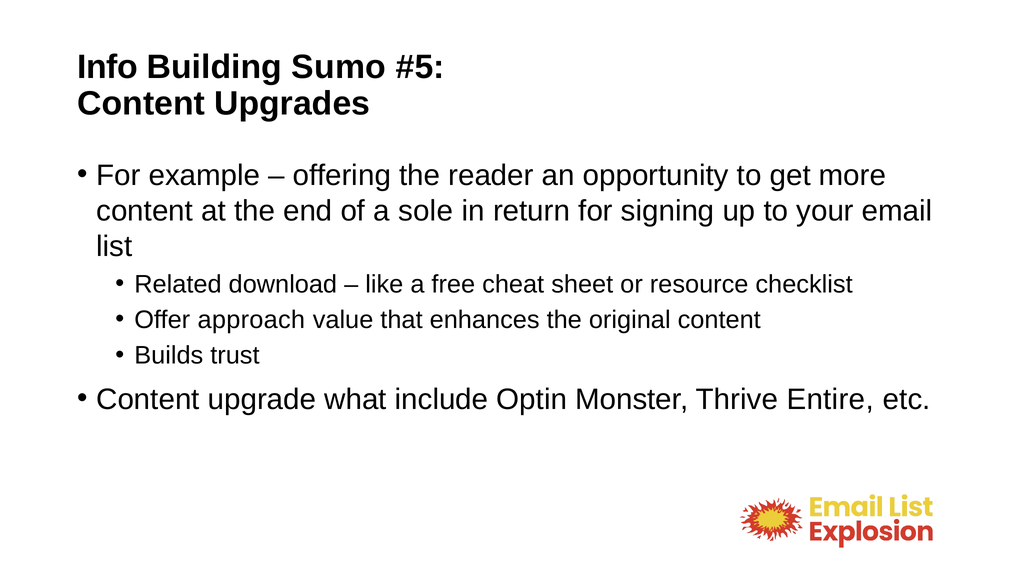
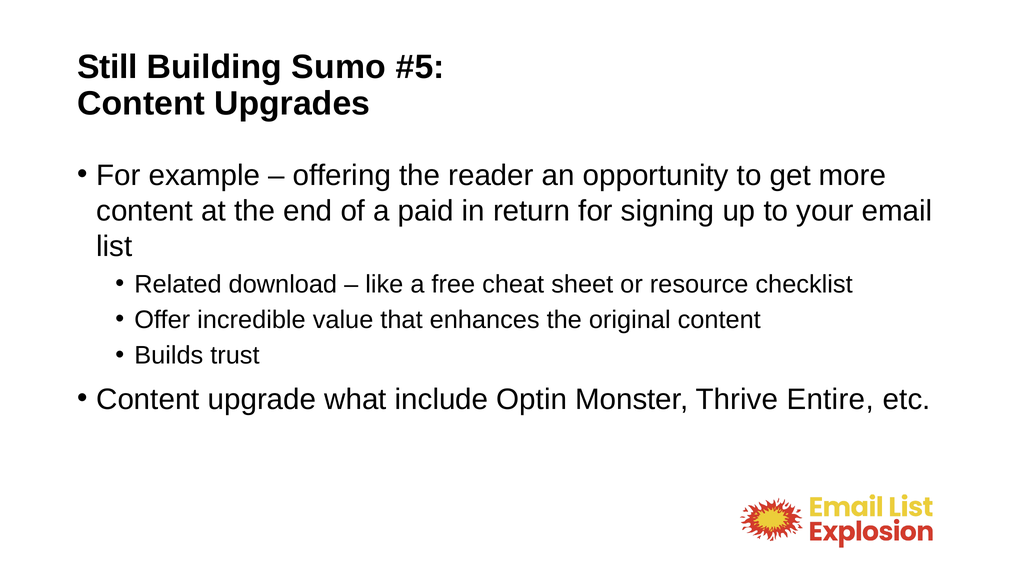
Info: Info -> Still
sole: sole -> paid
approach: approach -> incredible
